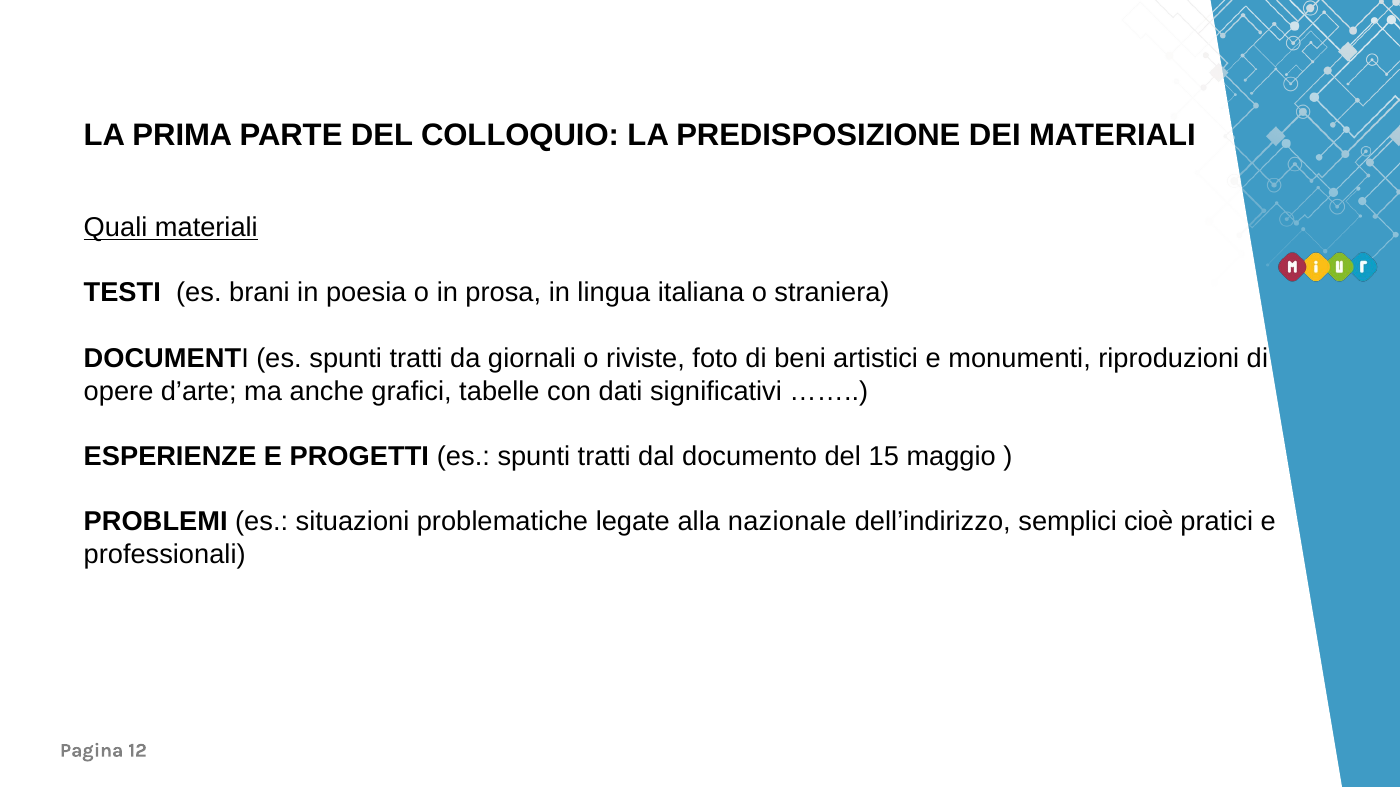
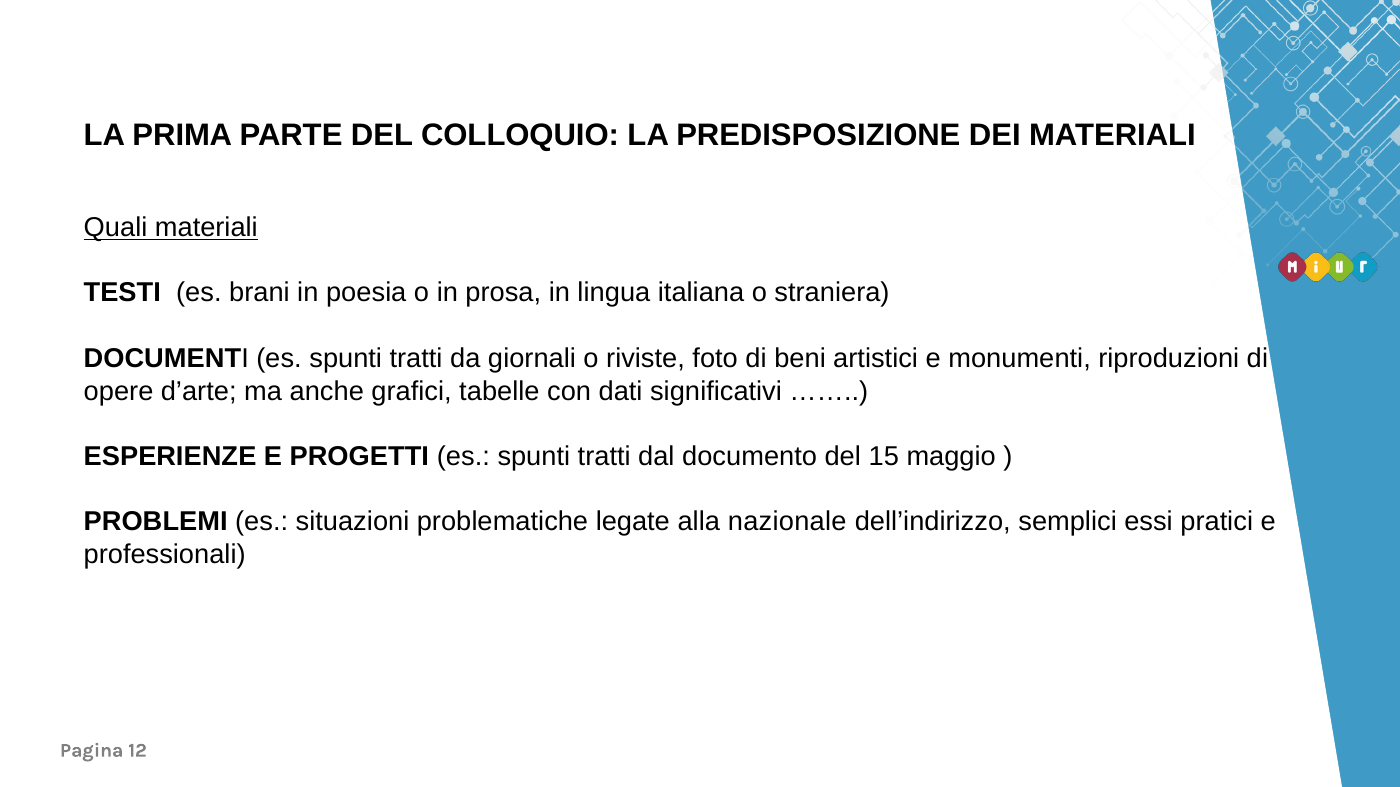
cioè: cioè -> essi
